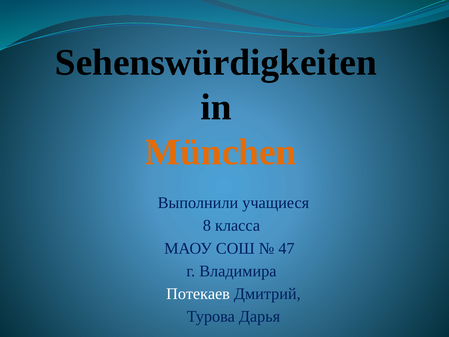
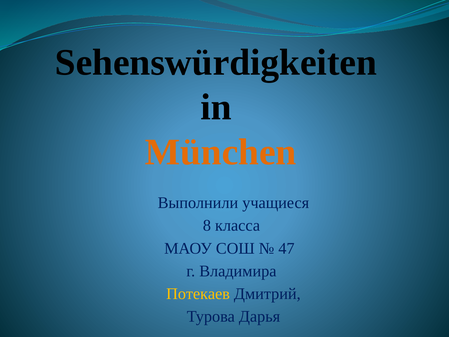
Потекаев colour: white -> yellow
